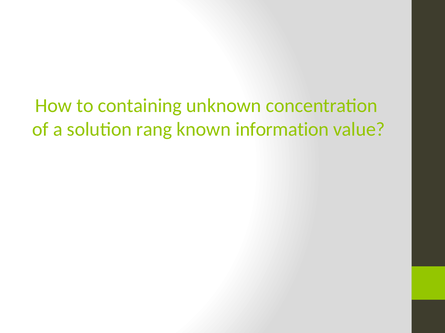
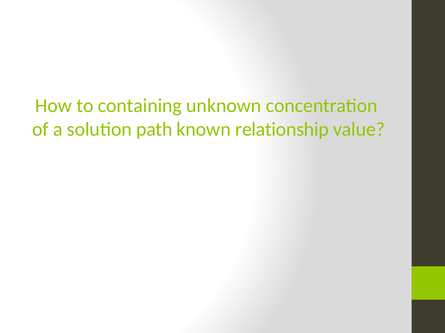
rang: rang -> path
information: information -> relationship
